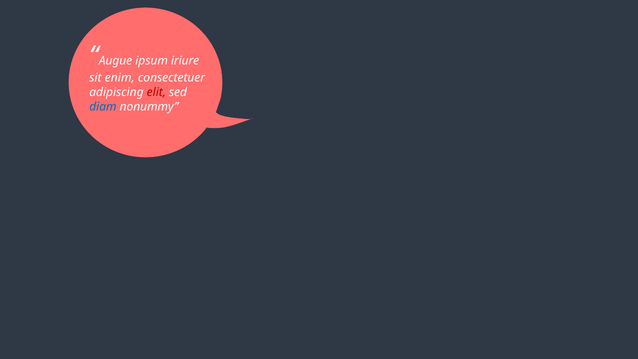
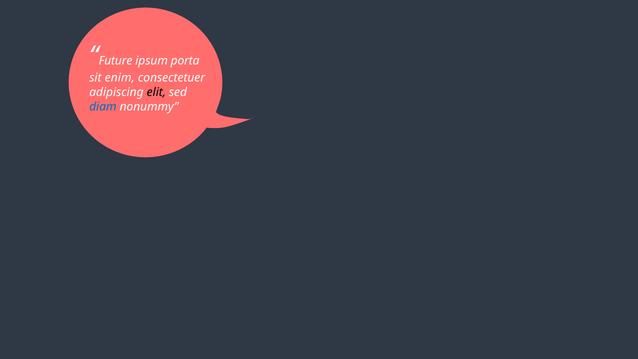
Augue: Augue -> Future
iriure: iriure -> porta
elit colour: red -> black
